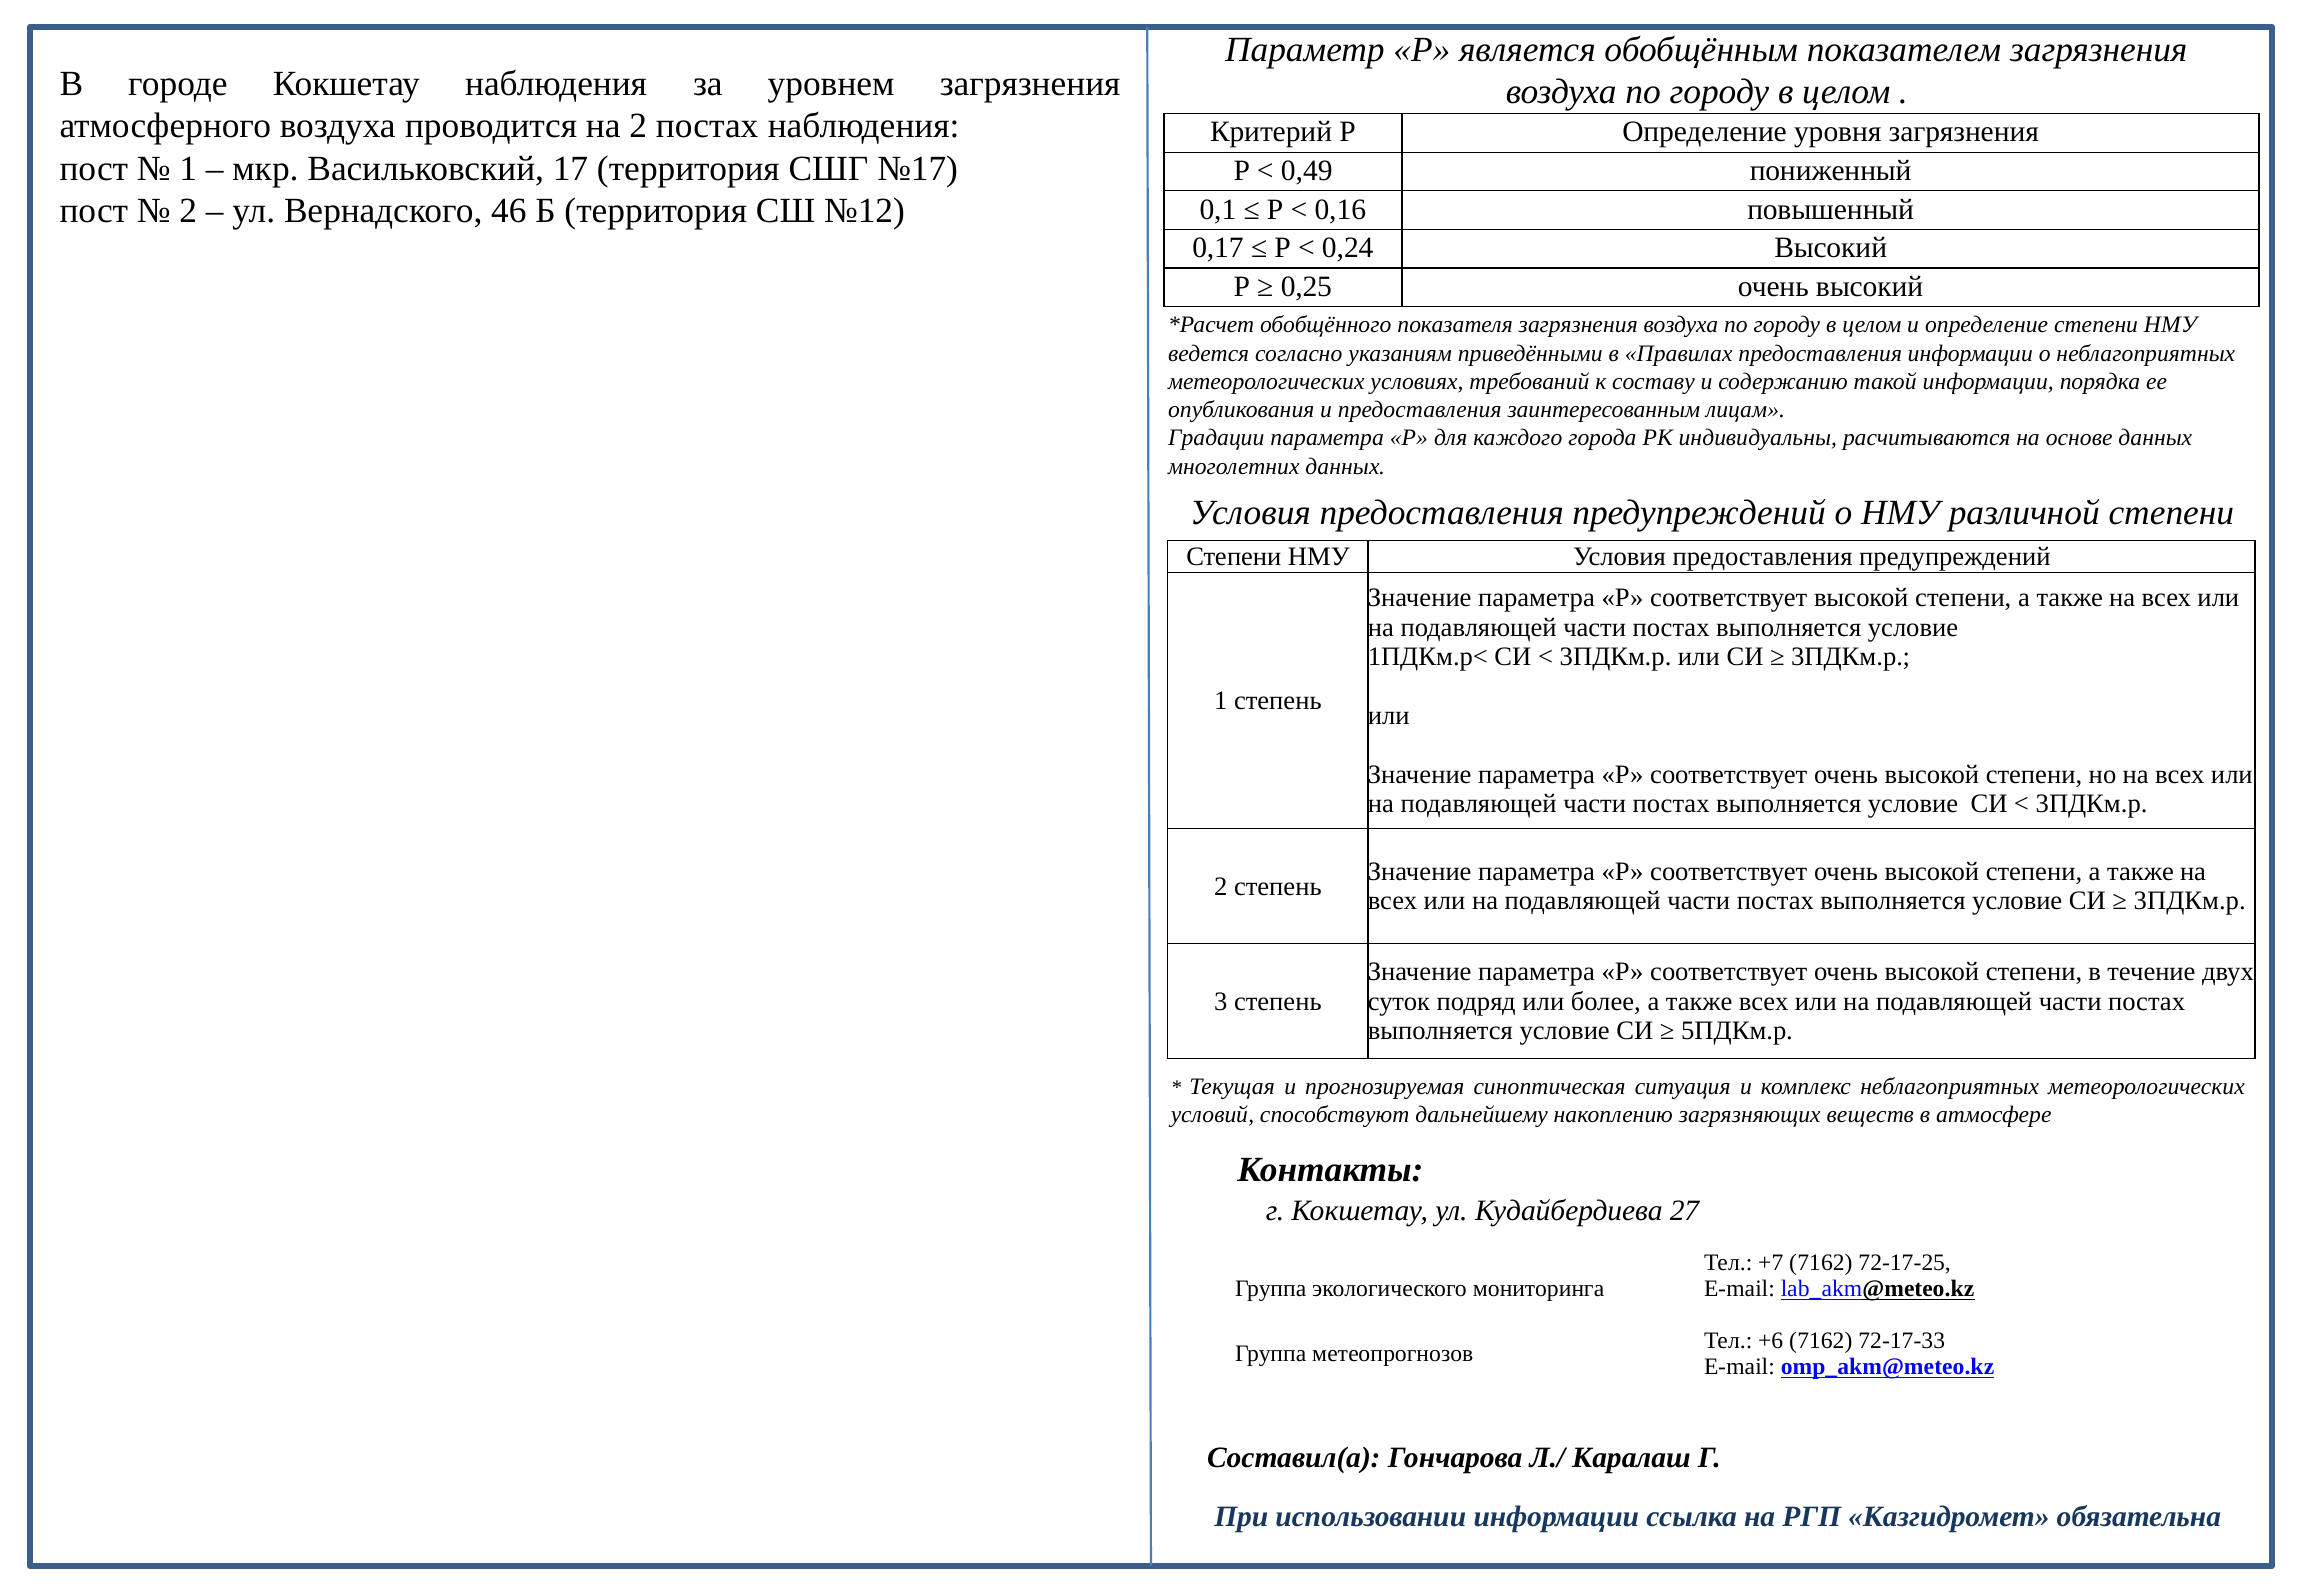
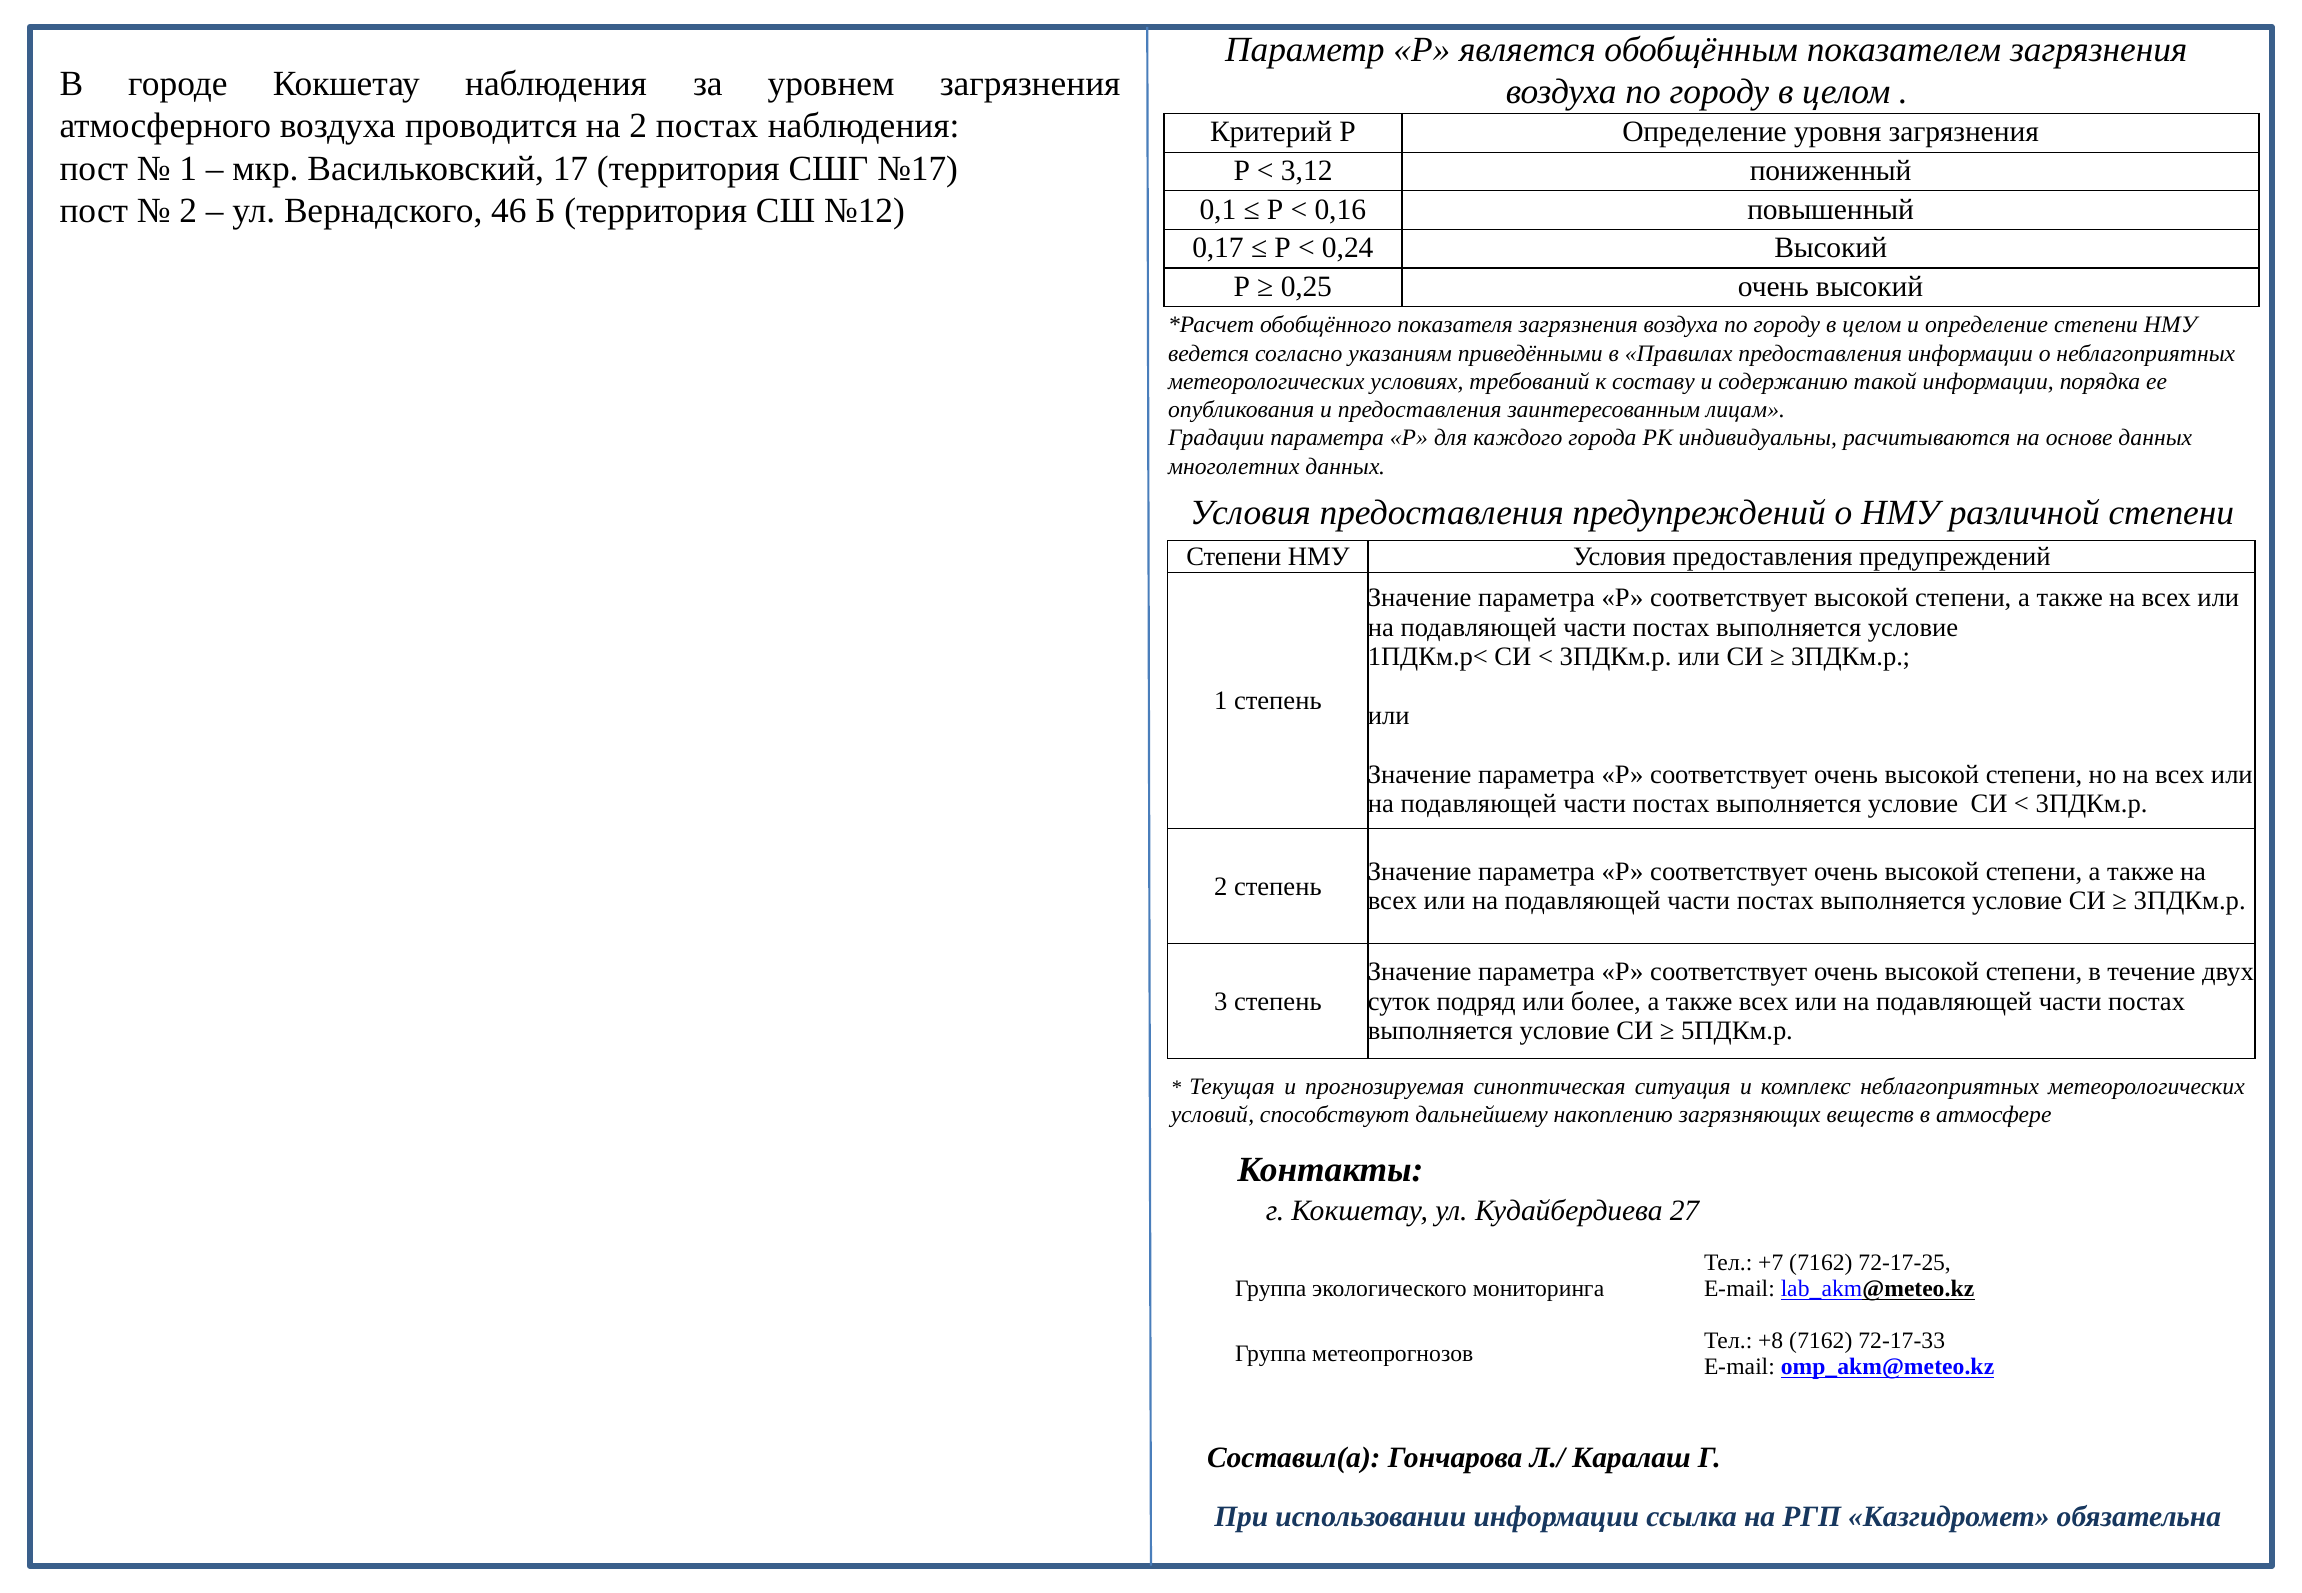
0,49: 0,49 -> 3,12
+6: +6 -> +8
